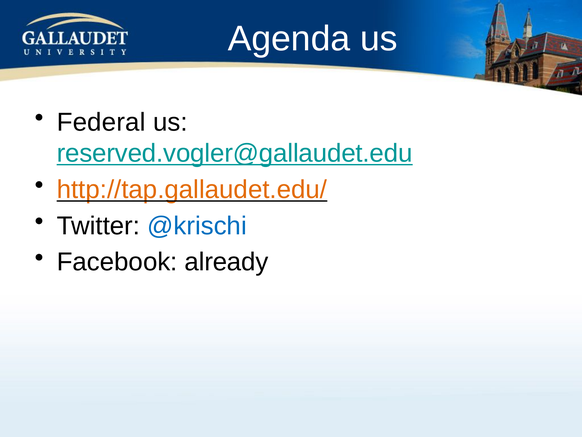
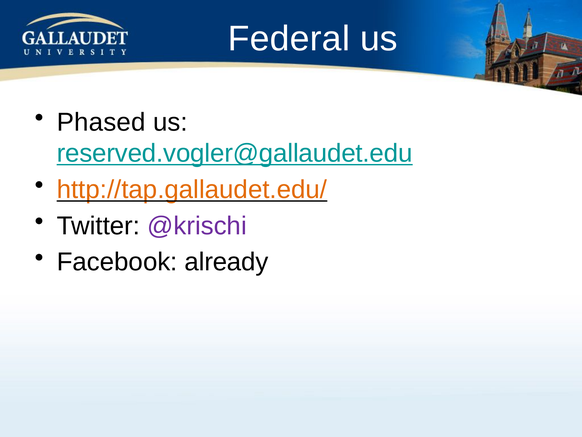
Agenda: Agenda -> Federal
Federal: Federal -> Phased
@krischi colour: blue -> purple
